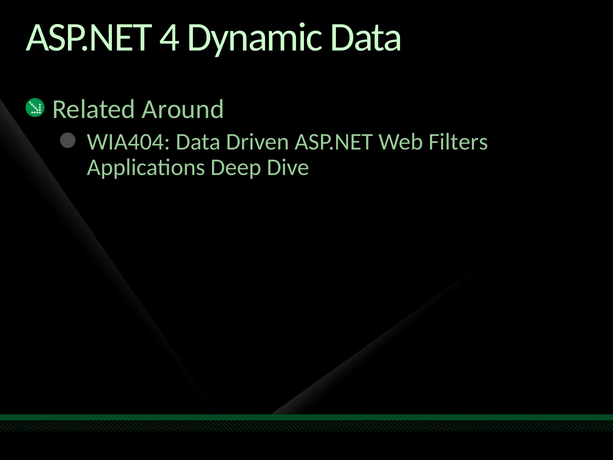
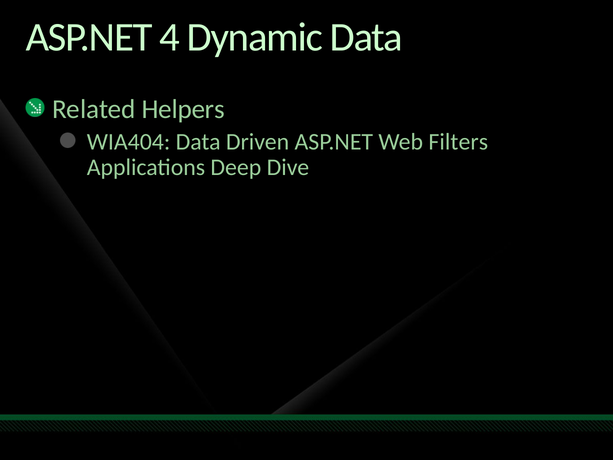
Around: Around -> Helpers
